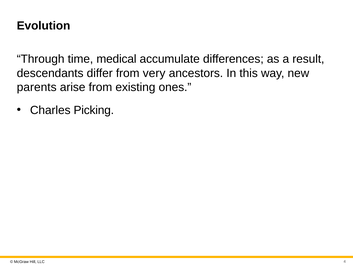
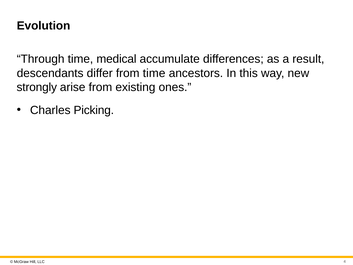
from very: very -> time
parents: parents -> strongly
